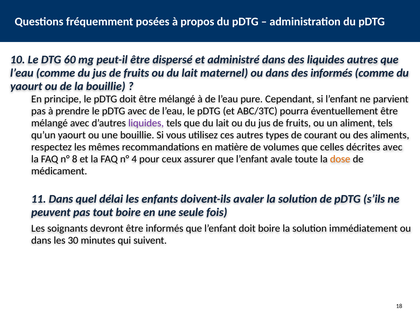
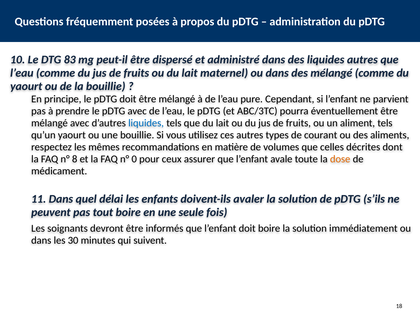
60: 60 -> 83
des informés: informés -> mélangé
liquides at (146, 123) colour: purple -> blue
décrites avec: avec -> dont
4: 4 -> 0
